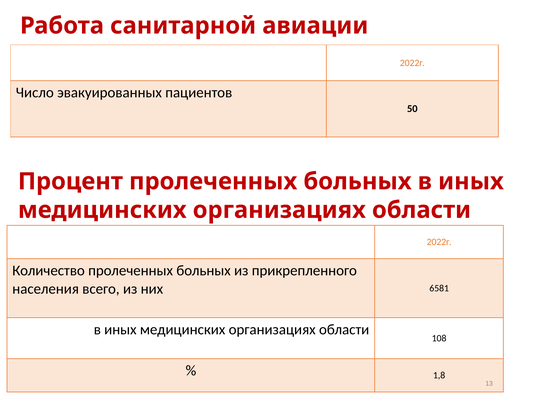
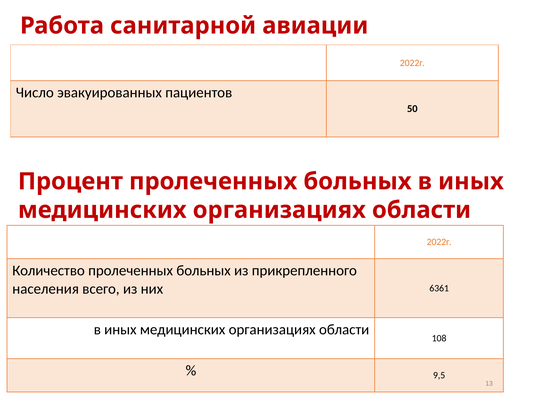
6581: 6581 -> 6361
1,8: 1,8 -> 9,5
